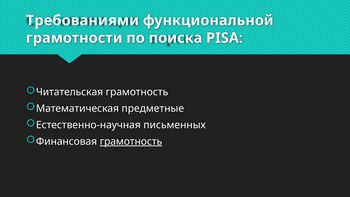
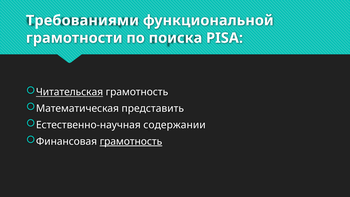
Читательская underline: none -> present
предметные: предметные -> представить
письменных: письменных -> содержании
